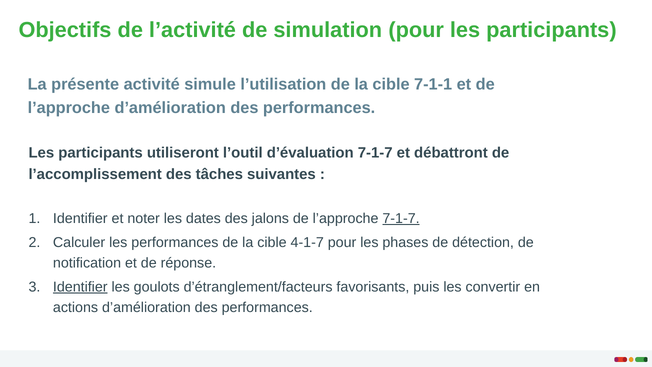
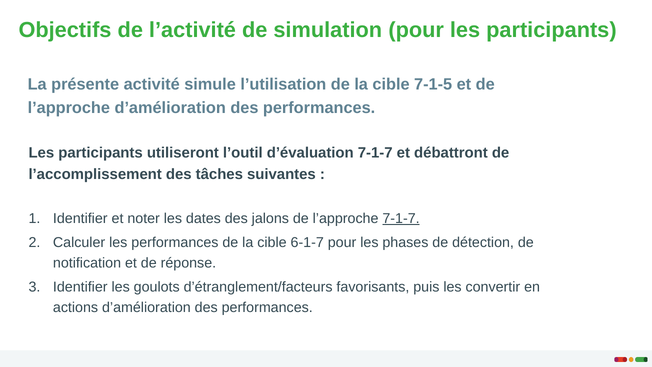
7-1-1: 7-1-1 -> 7-1-5
4-1-7: 4-1-7 -> 6-1-7
Identifier at (80, 287) underline: present -> none
